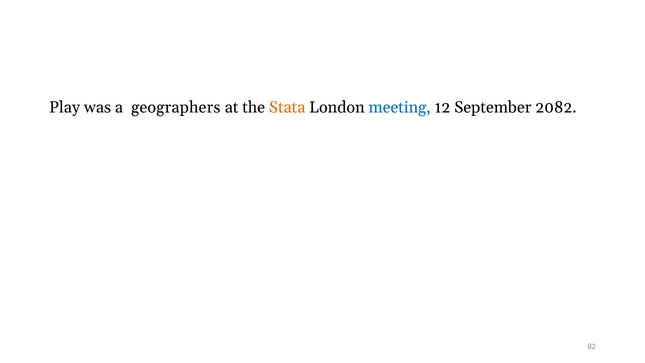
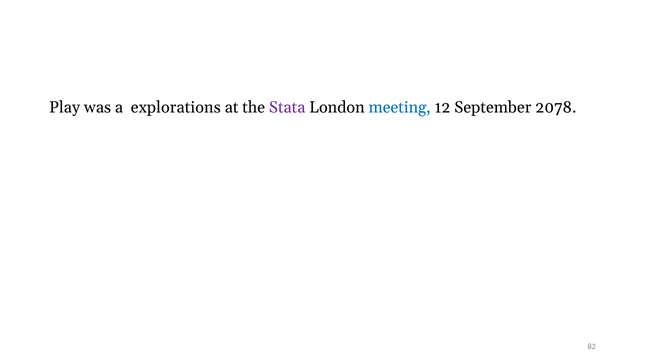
geographers: geographers -> explorations
Stata colour: orange -> purple
2082: 2082 -> 2078
